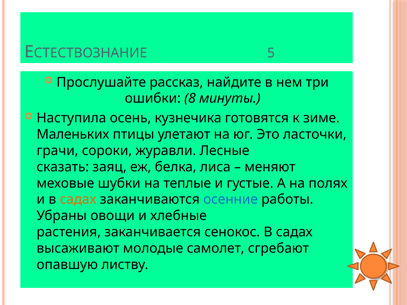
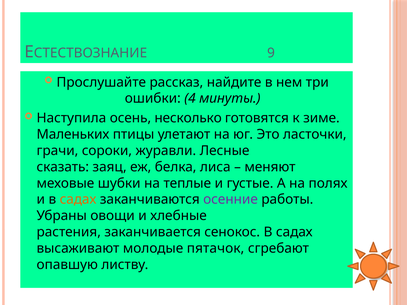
5: 5 -> 9
8: 8 -> 4
кузнечика: кузнечика -> несколько
осенние colour: blue -> purple
самолет: самолет -> пятачок
